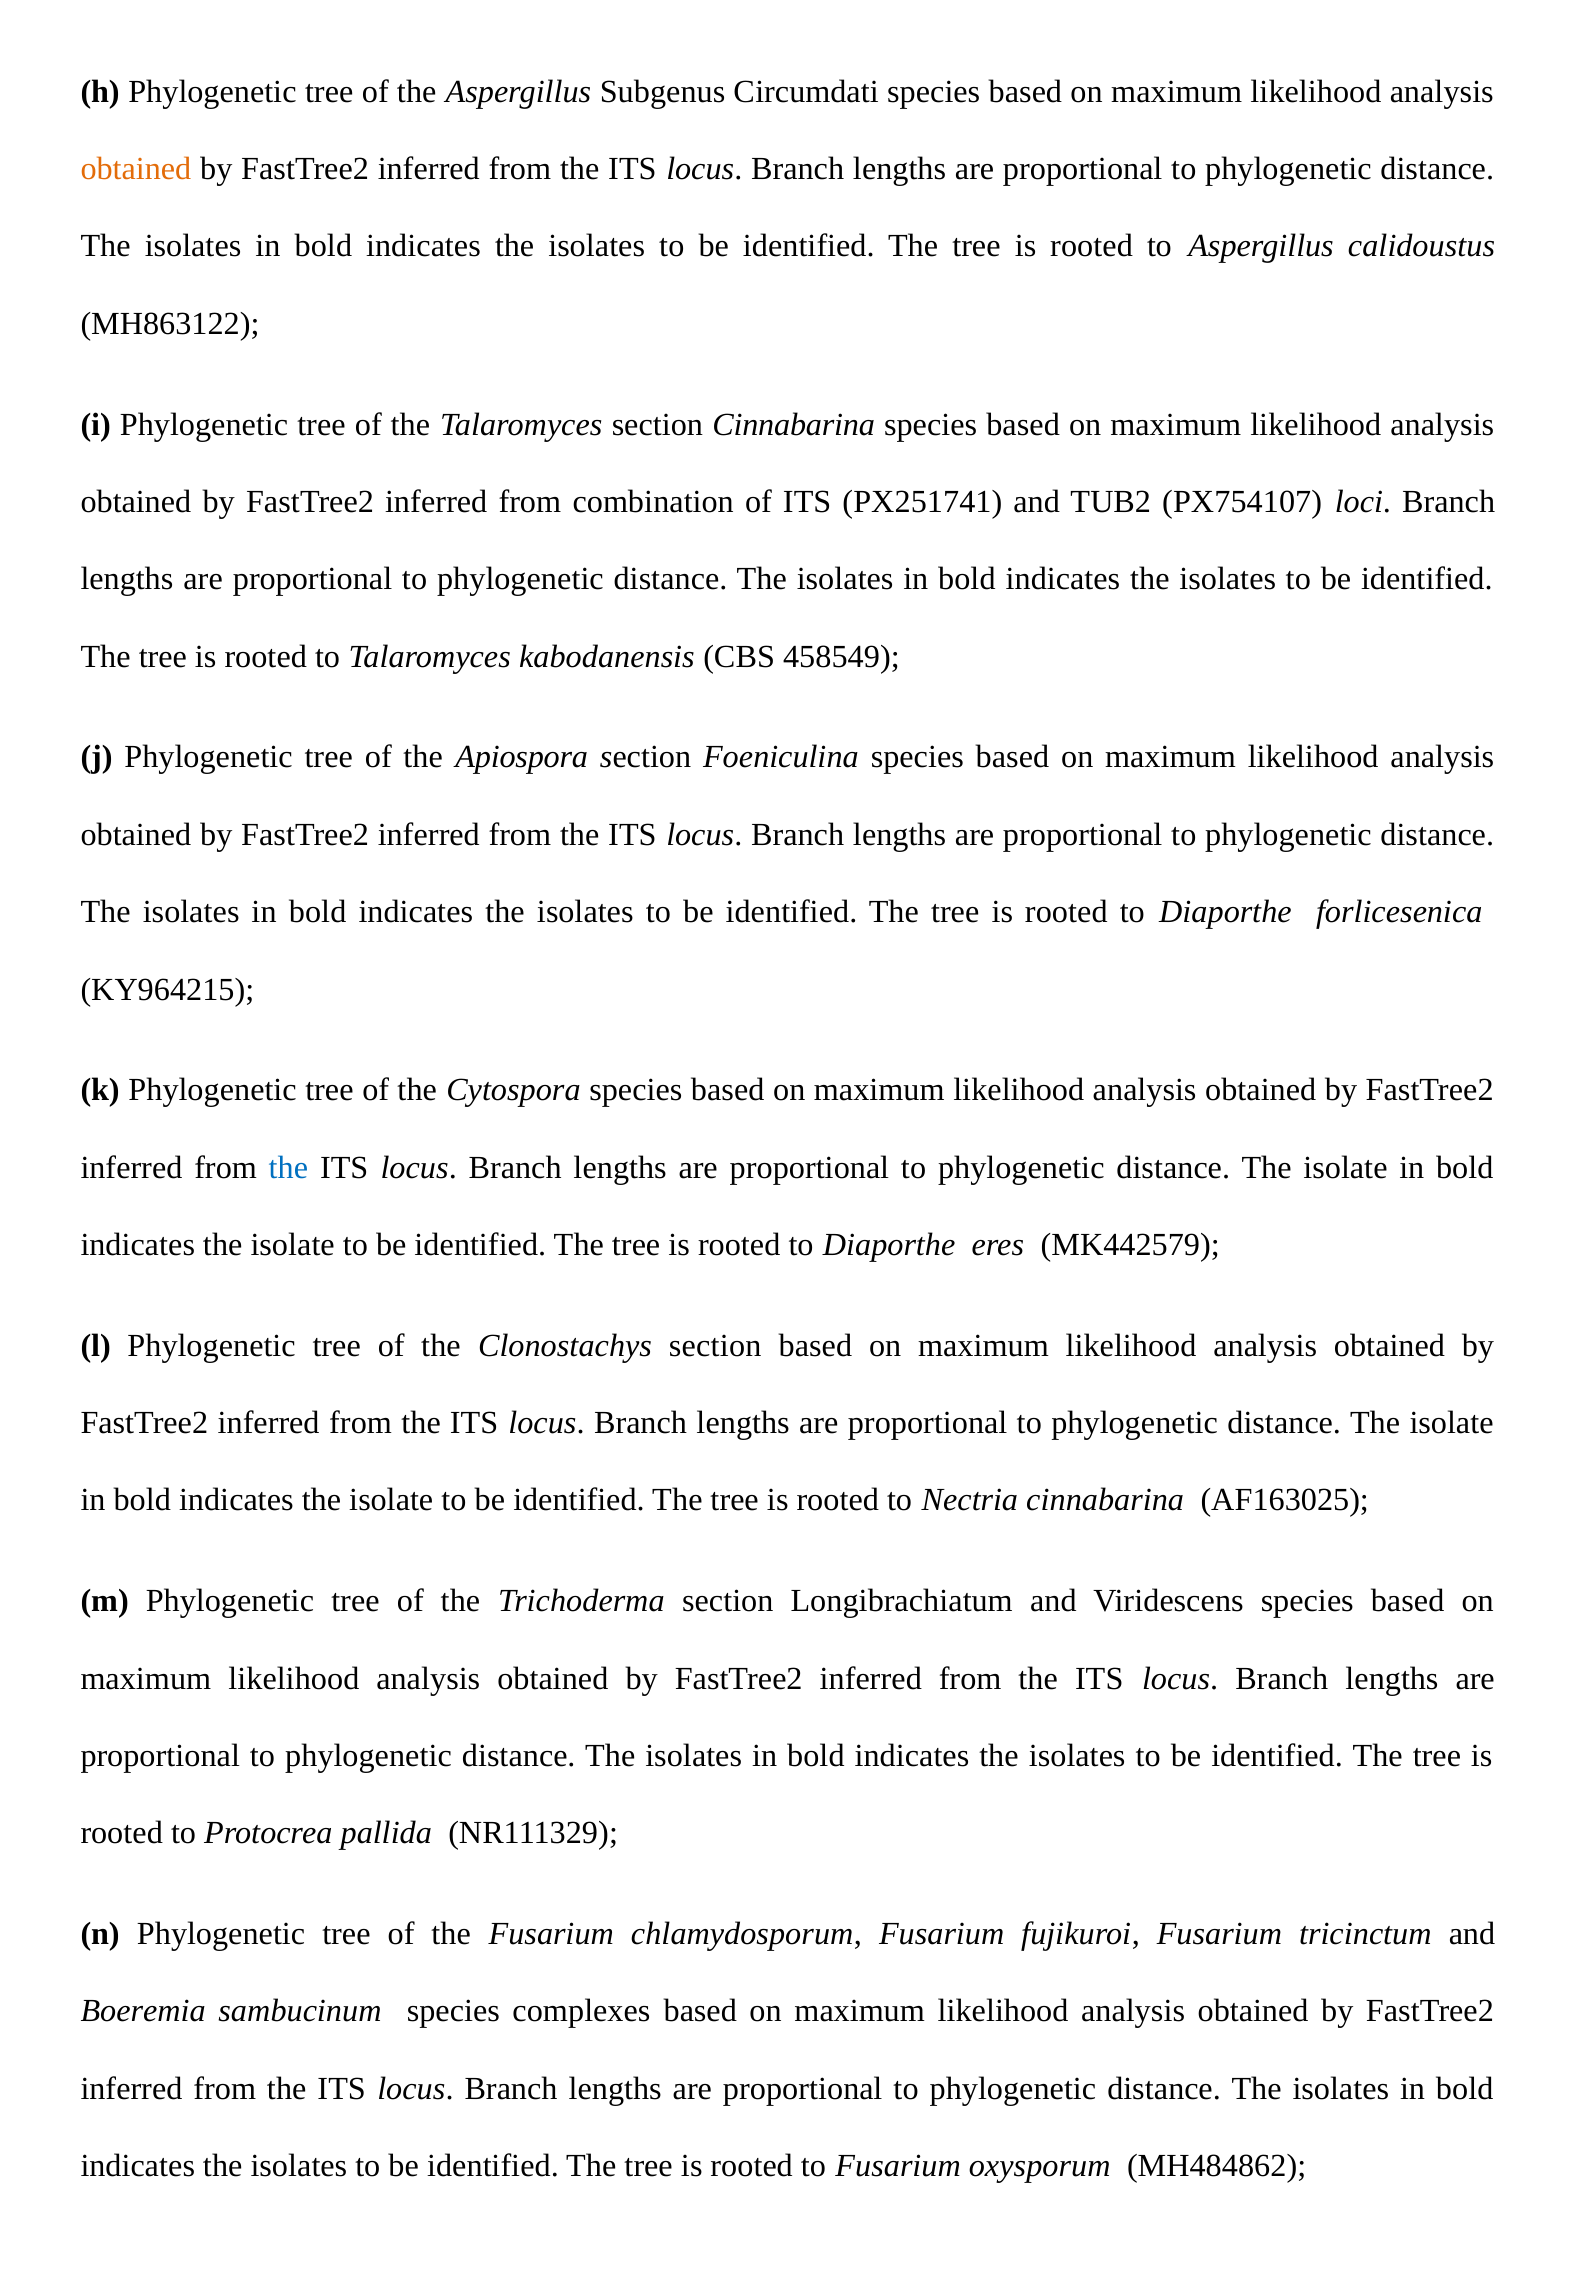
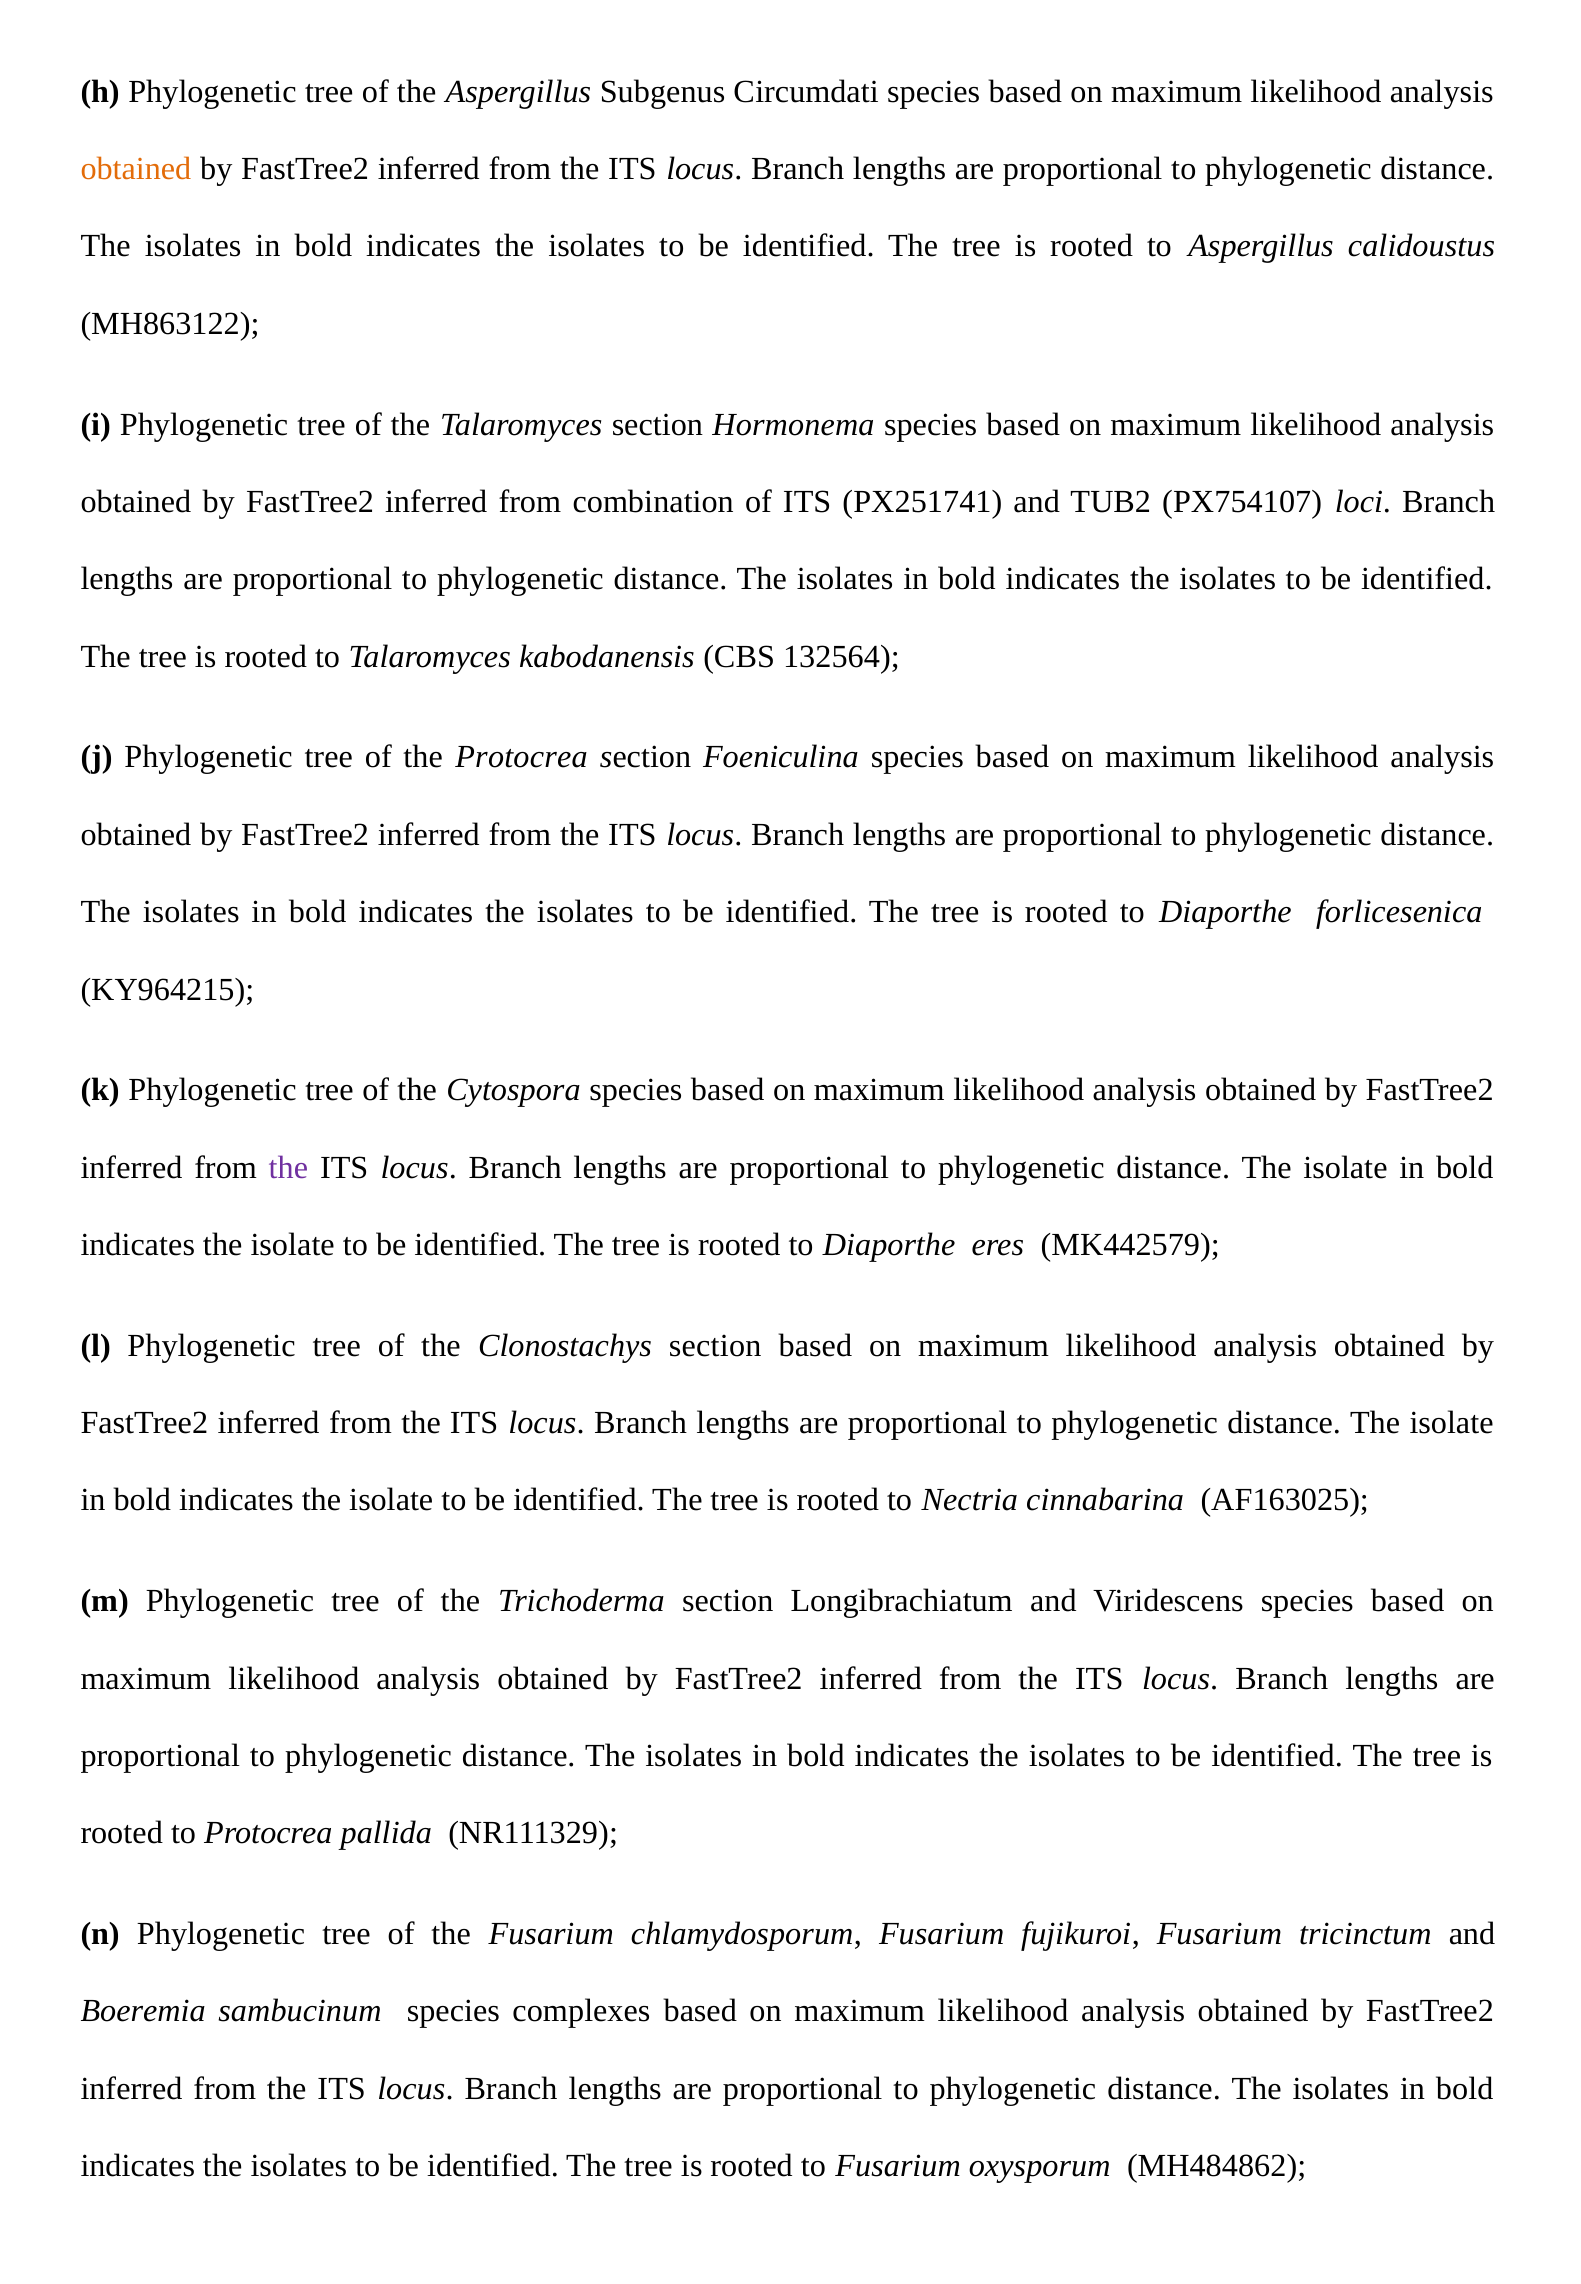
section Cinnabarina: Cinnabarina -> Hormonema
458549: 458549 -> 132564
the Apiospora: Apiospora -> Protocrea
the at (288, 1167) colour: blue -> purple
